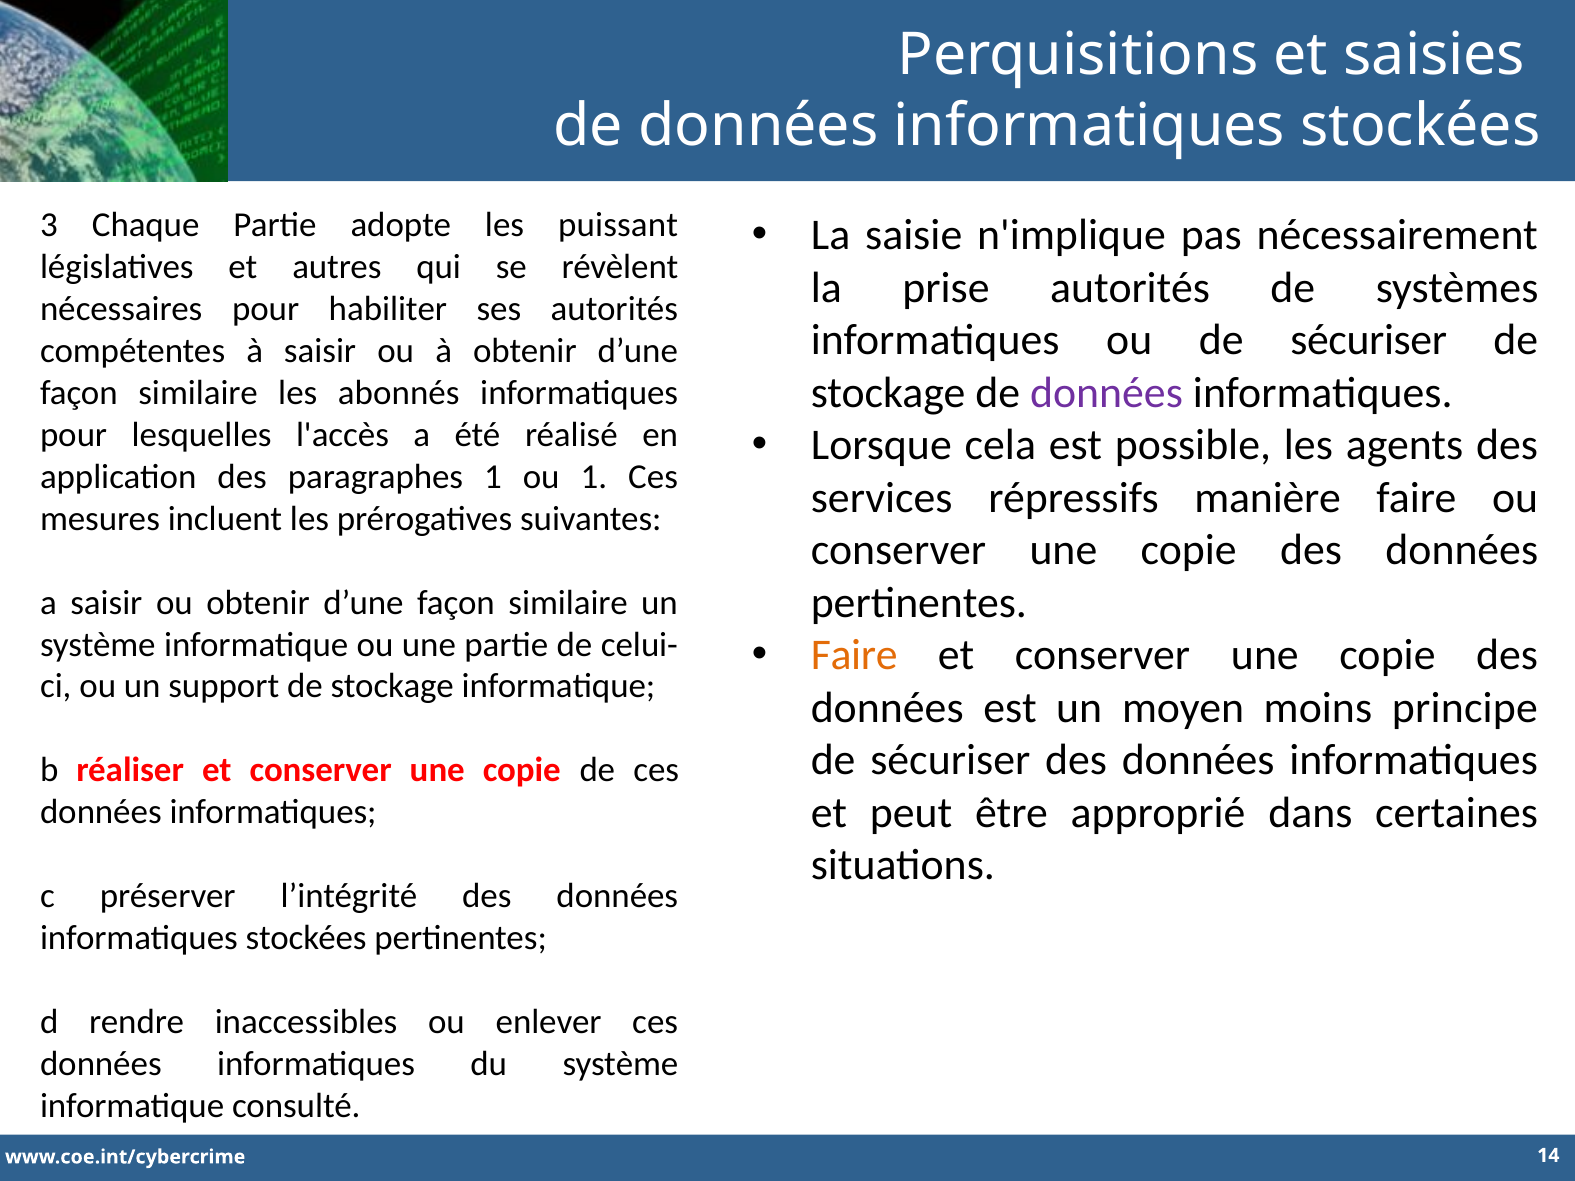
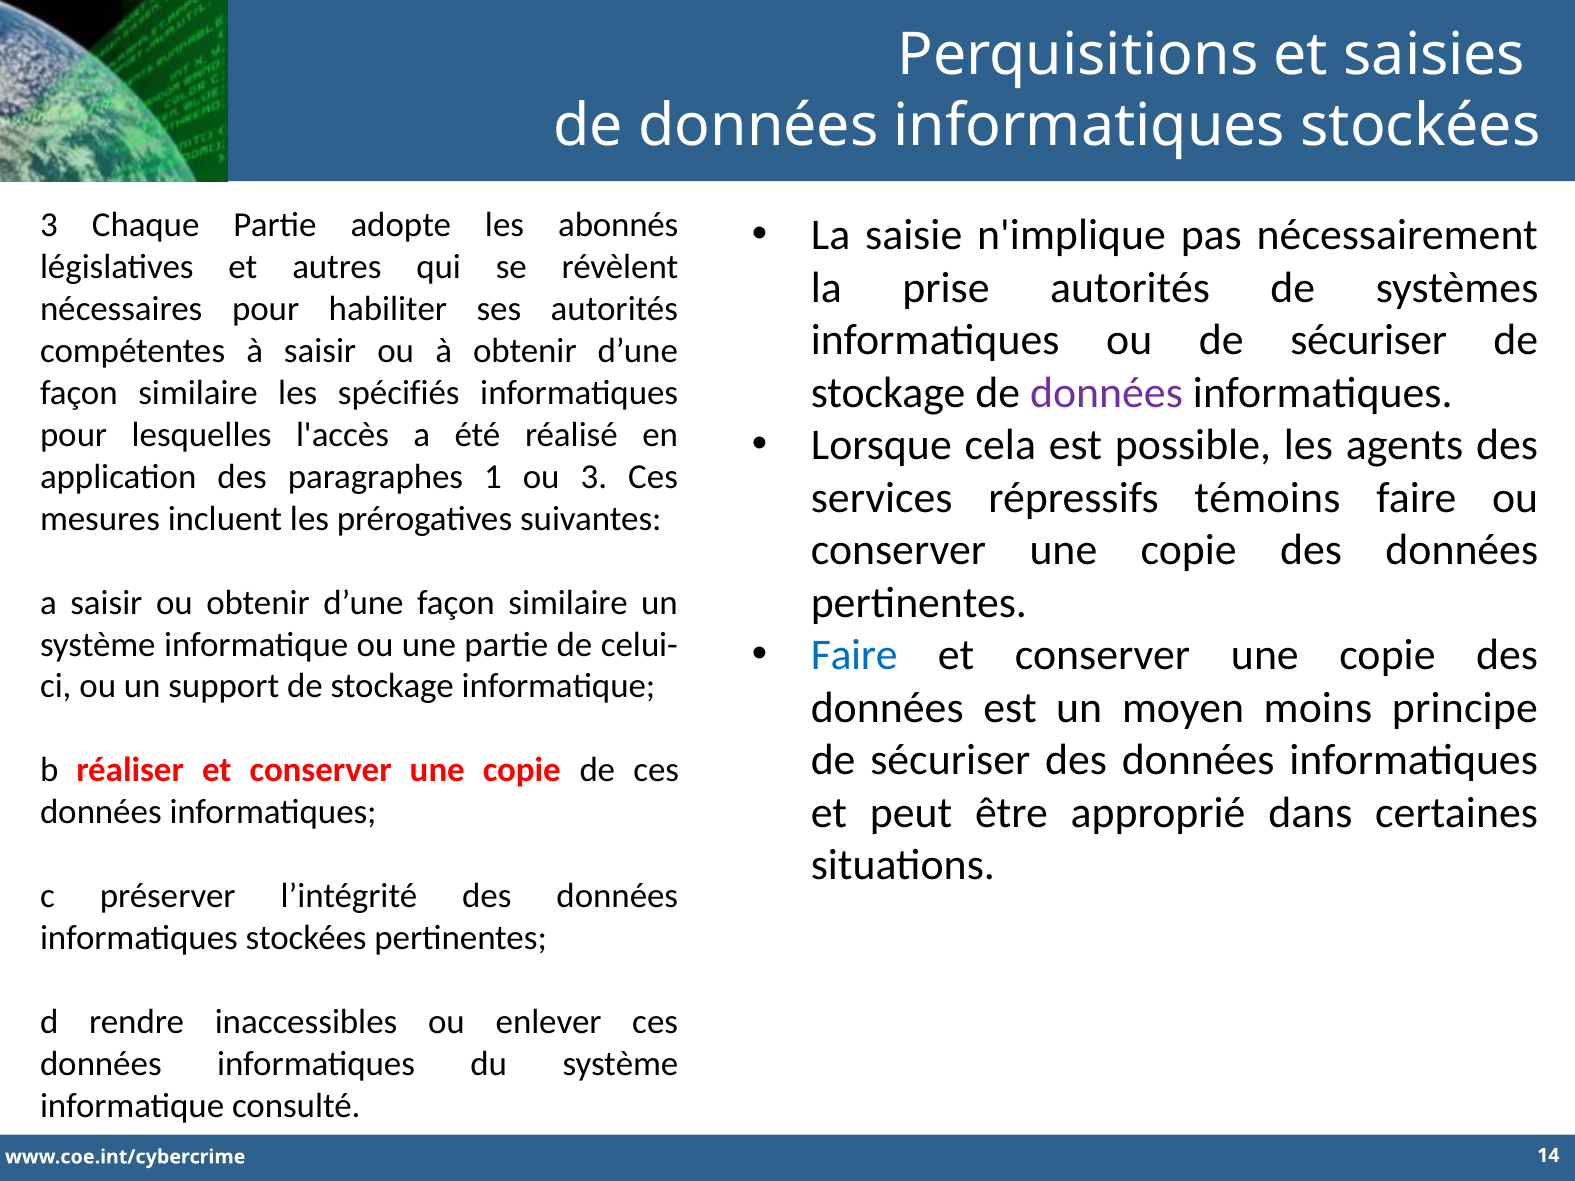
puissant: puissant -> abonnés
abonnés: abonnés -> spécifiés
ou 1: 1 -> 3
manière: manière -> témoins
Faire at (854, 656) colour: orange -> blue
